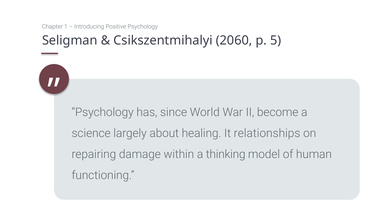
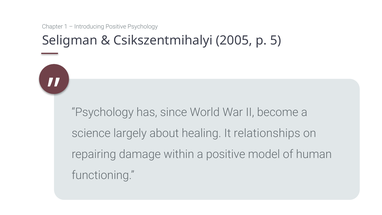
2060: 2060 -> 2005
a thinking: thinking -> positive
